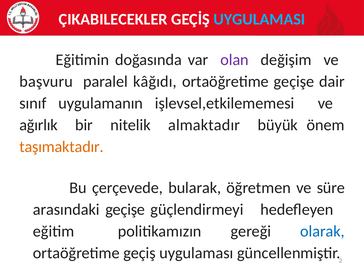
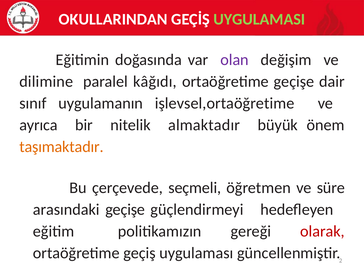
ÇIKABILECEKLER: ÇIKABILECEKLER -> OKULLARINDAN
UYGULAMASI colour: light blue -> light green
başvuru: başvuru -> dilimine
işlevsel,etkilememesi: işlevsel,etkilememesi -> işlevsel,ortaöğretime
ağırlık: ağırlık -> ayrıca
bularak: bularak -> seçmeli
olarak colour: blue -> red
